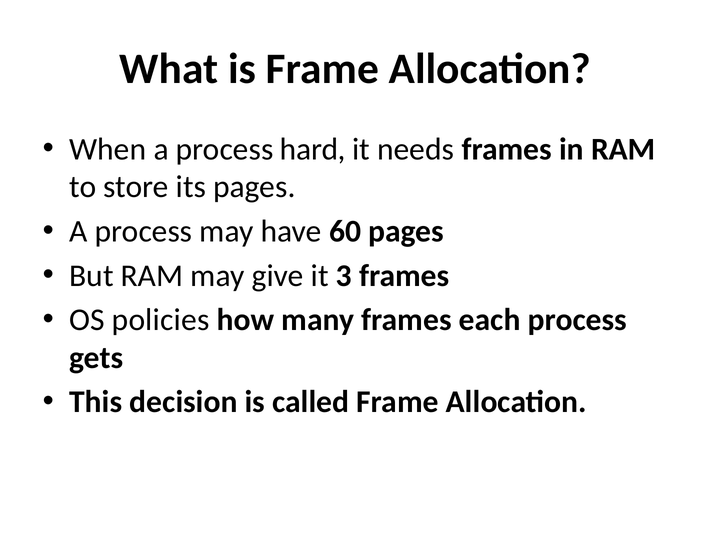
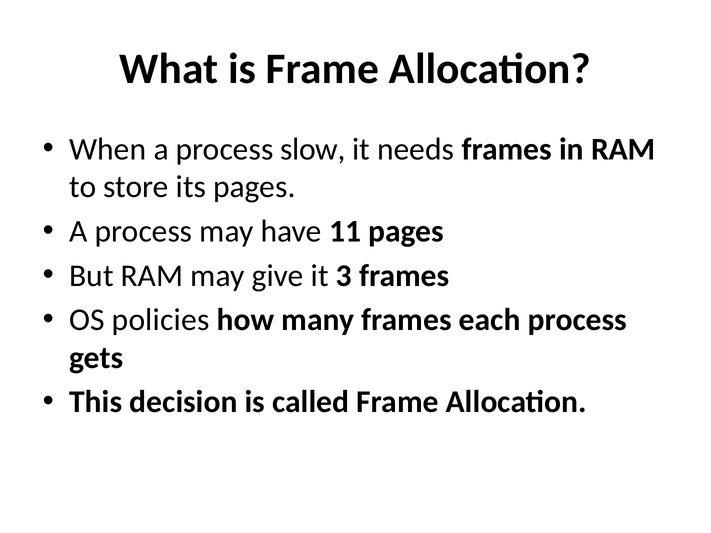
hard: hard -> slow
60: 60 -> 11
